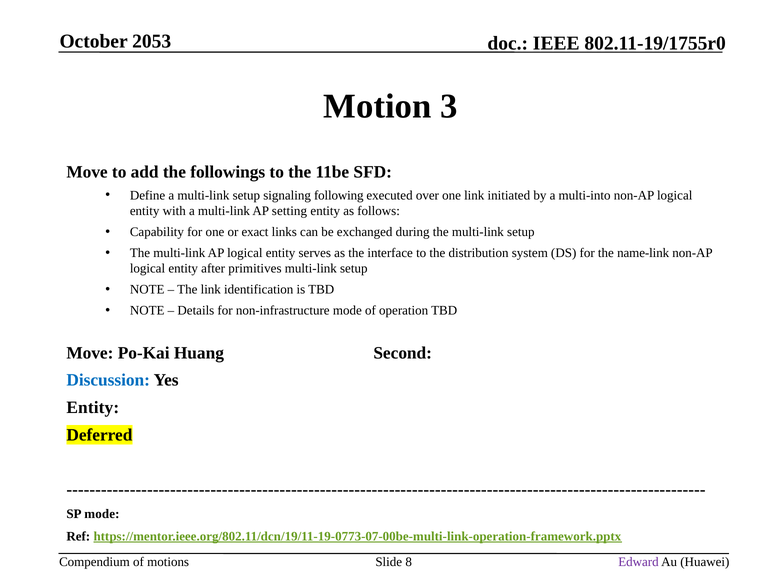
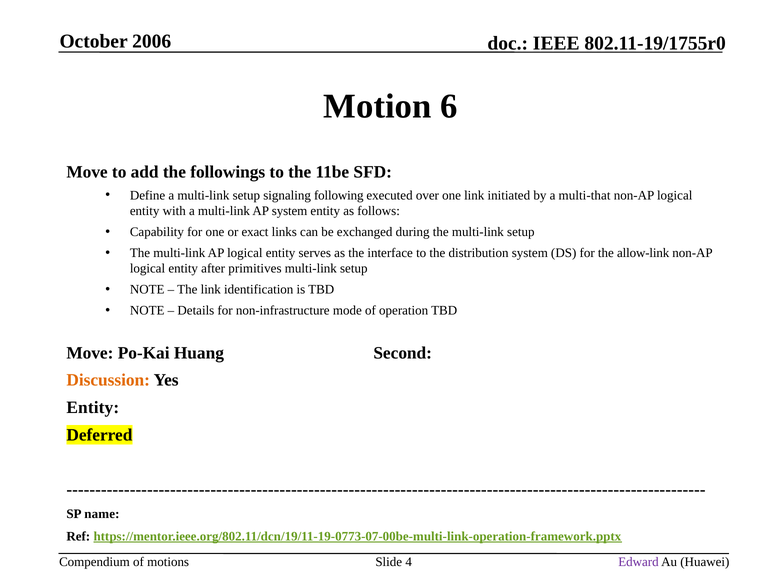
2053: 2053 -> 2006
3: 3 -> 6
multi-into: multi-into -> multi-that
AP setting: setting -> system
name-link: name-link -> allow-link
Discussion colour: blue -> orange
SP mode: mode -> name
8: 8 -> 4
